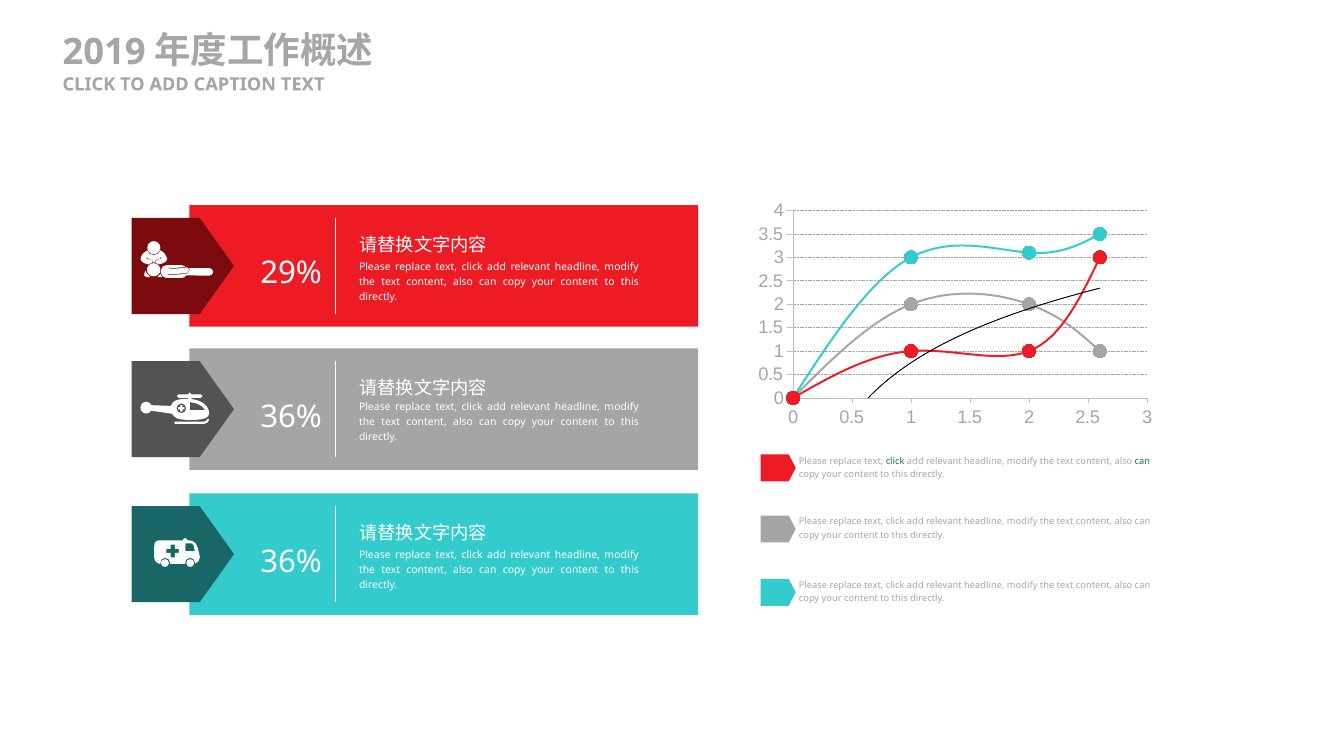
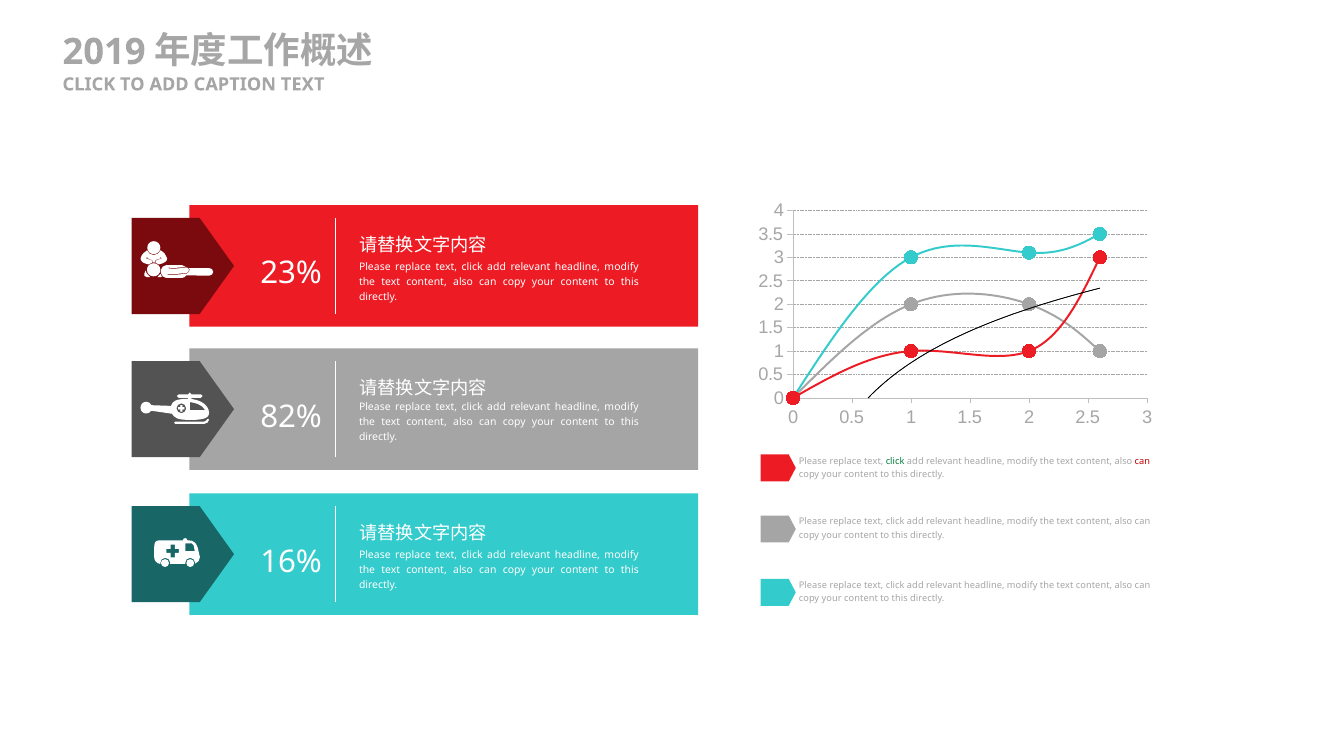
29%: 29% -> 23%
36% at (291, 417): 36% -> 82%
can at (1142, 461) colour: green -> red
36% at (291, 562): 36% -> 16%
